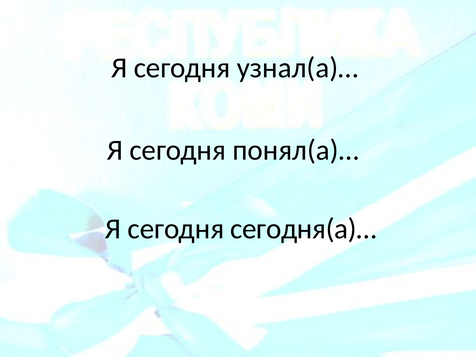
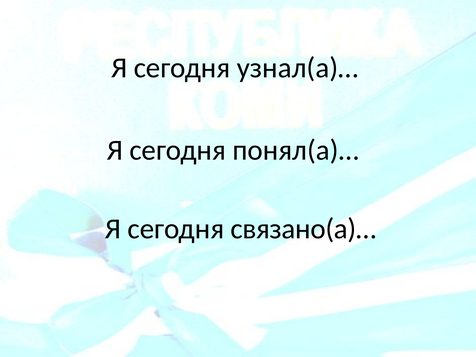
сегодня(а)…: сегодня(а)… -> связано(а)…
